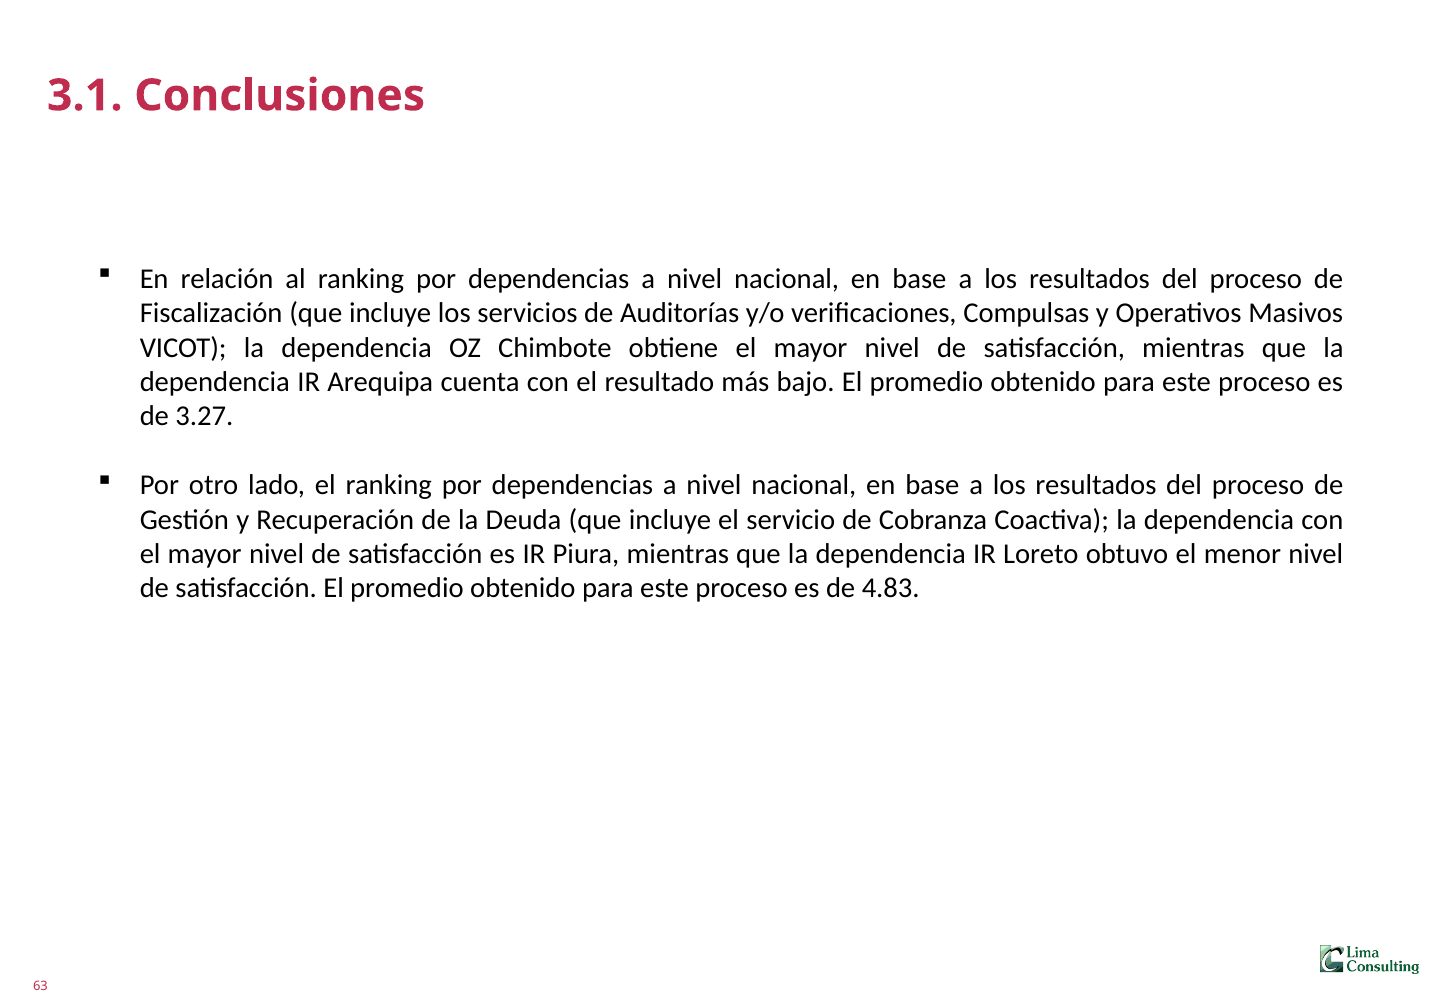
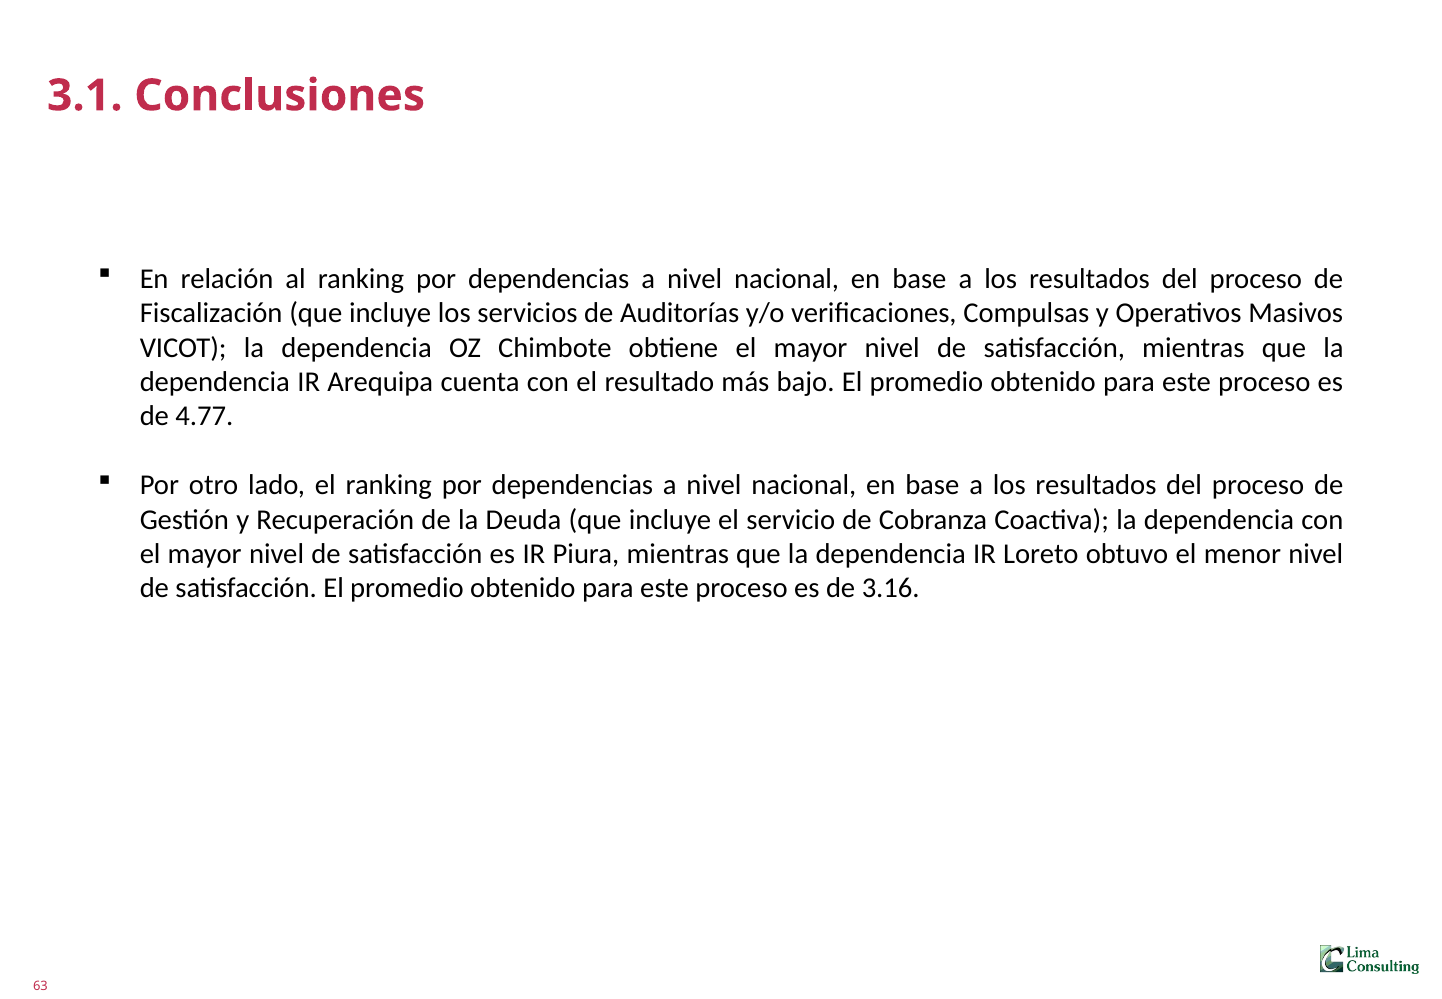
3.27: 3.27 -> 4.77
4.83: 4.83 -> 3.16
